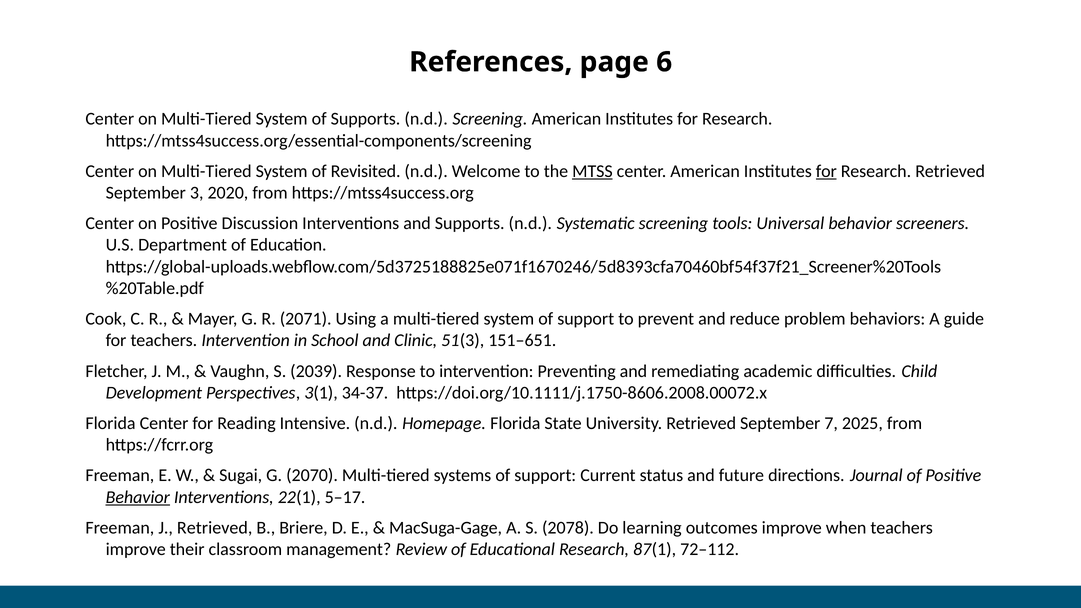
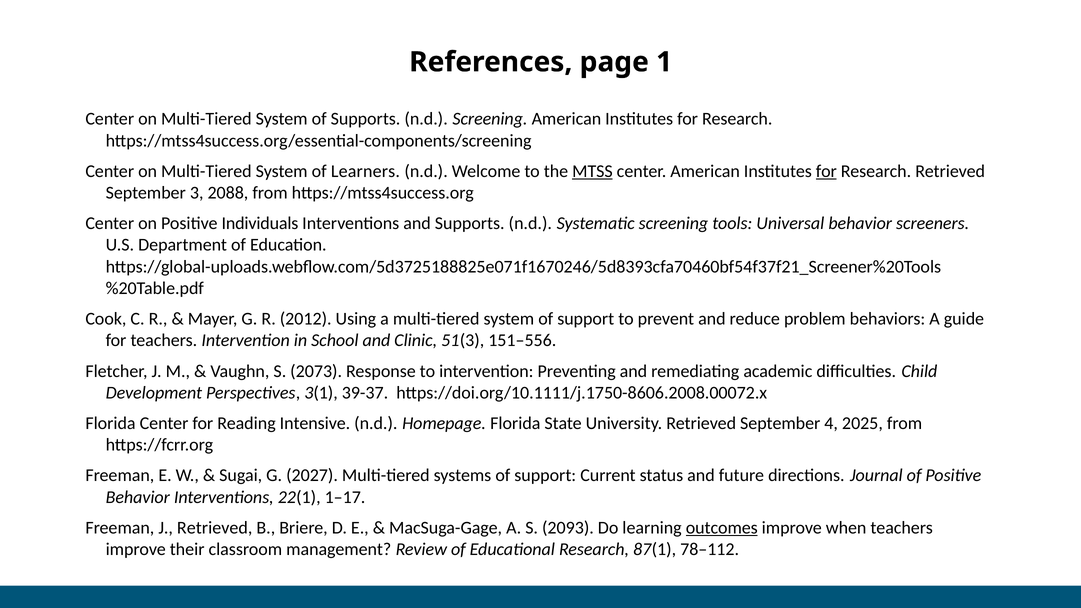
6: 6 -> 1
Revisited: Revisited -> Learners
2020: 2020 -> 2088
Discussion: Discussion -> Individuals
2071: 2071 -> 2012
151–651: 151–651 -> 151–556
2039: 2039 -> 2073
34-37: 34-37 -> 39-37
7: 7 -> 4
2070: 2070 -> 2027
Behavior at (138, 497) underline: present -> none
5–17: 5–17 -> 1–17
2078: 2078 -> 2093
outcomes underline: none -> present
72–112: 72–112 -> 78–112
